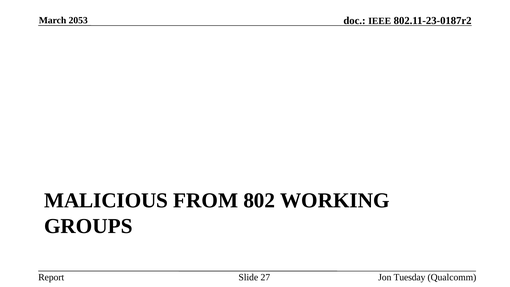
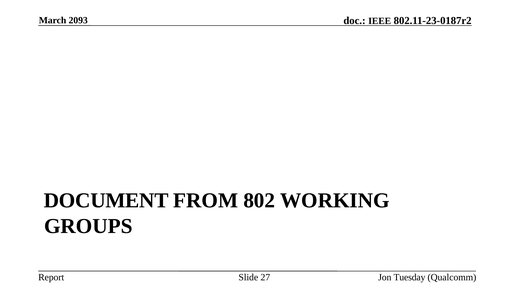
2053: 2053 -> 2093
MALICIOUS: MALICIOUS -> DOCUMENT
